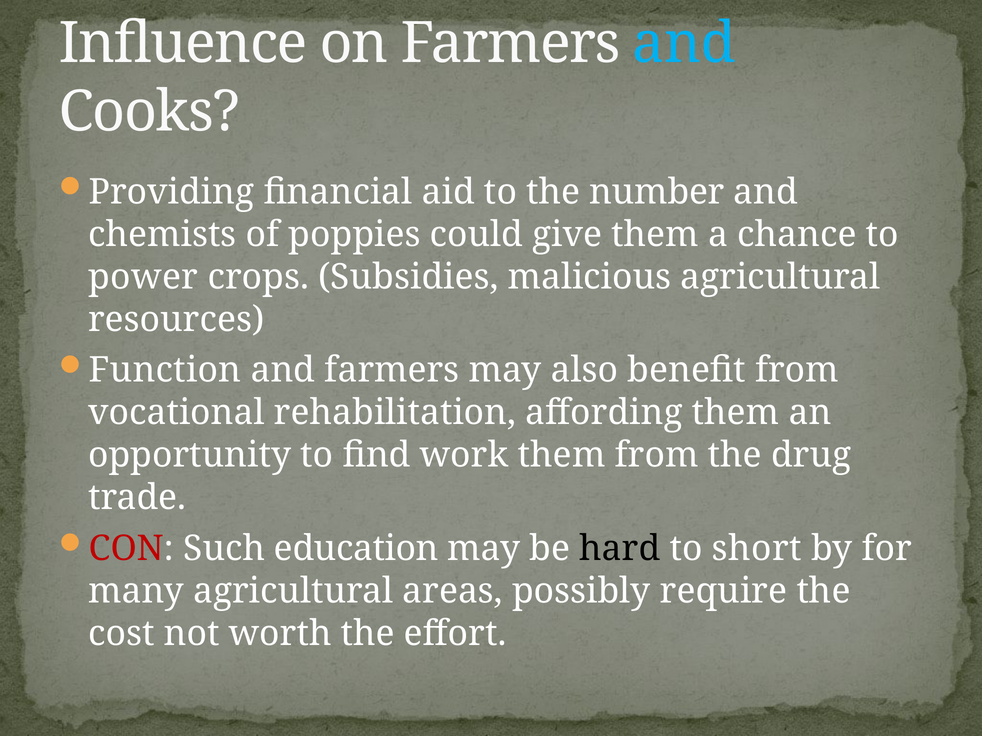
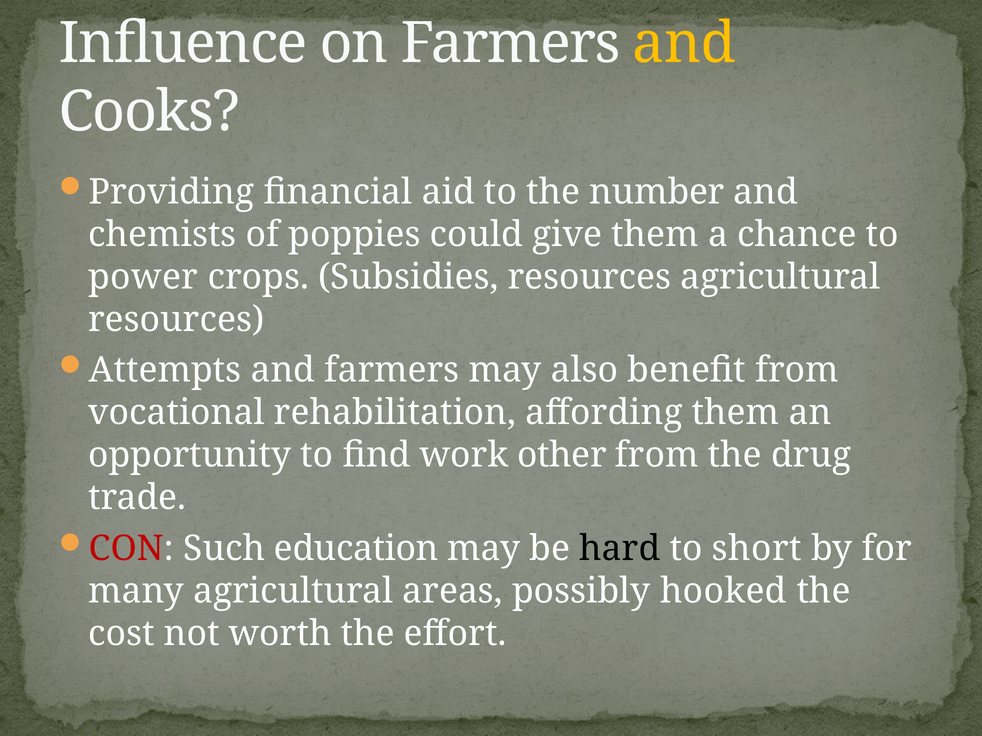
and at (684, 43) colour: light blue -> yellow
Subsidies malicious: malicious -> resources
Function: Function -> Attempts
work them: them -> other
require: require -> hooked
